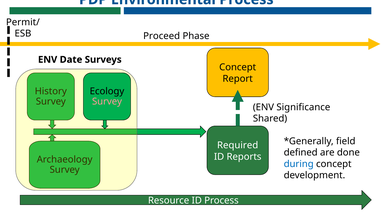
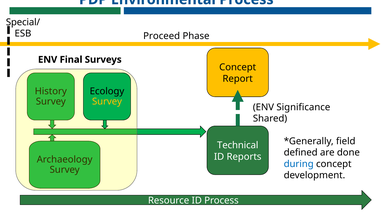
Permit/: Permit/ -> Special/
Date: Date -> Final
Survey at (107, 102) colour: pink -> yellow
Required: Required -> Technical
